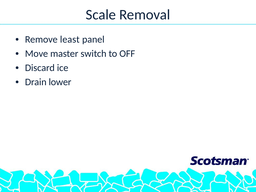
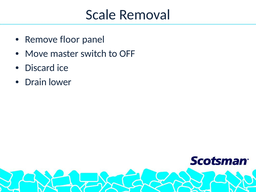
least: least -> floor
